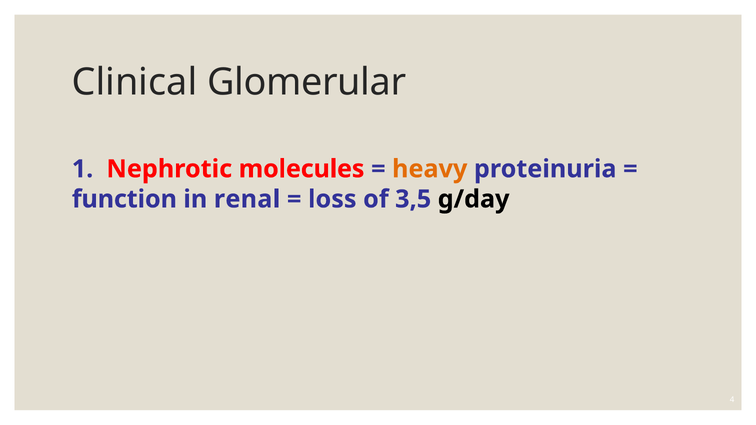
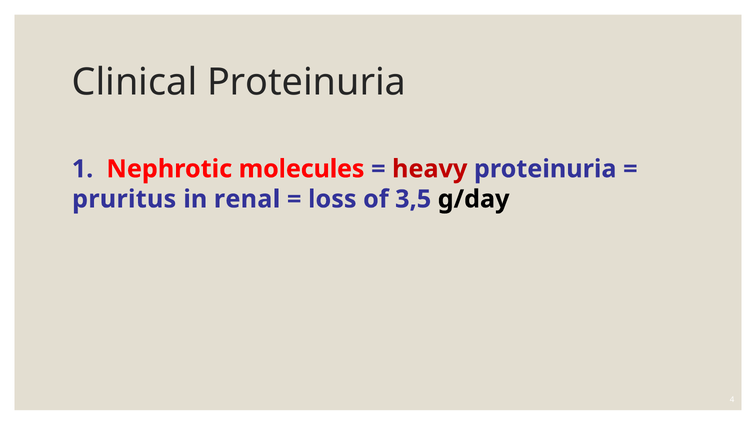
Clinical Glomerular: Glomerular -> Proteinuria
heavy colour: orange -> red
function: function -> pruritus
